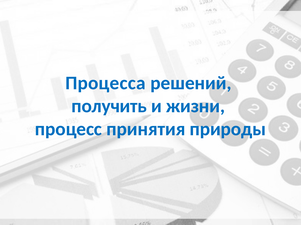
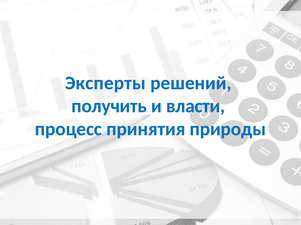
Процесса: Процесса -> Эксперты
жизни: жизни -> власти
